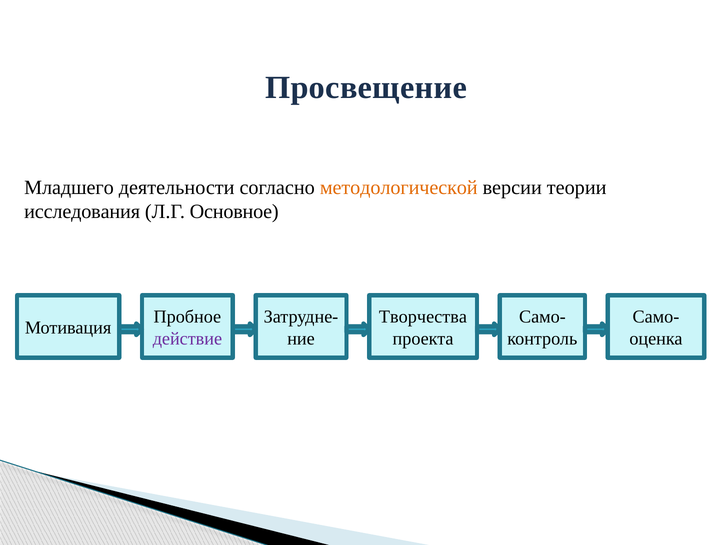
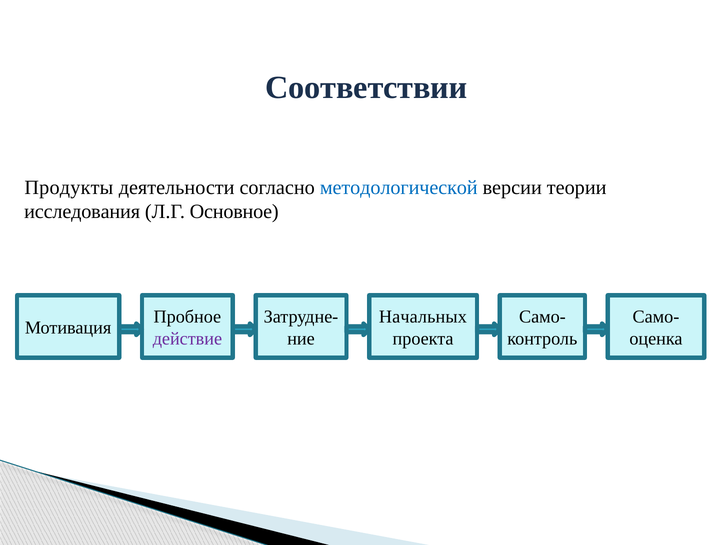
Просвещение: Просвещение -> Соответствии
Младшего: Младшего -> Продукты
методологической colour: orange -> blue
Творчества: Творчества -> Начальных
